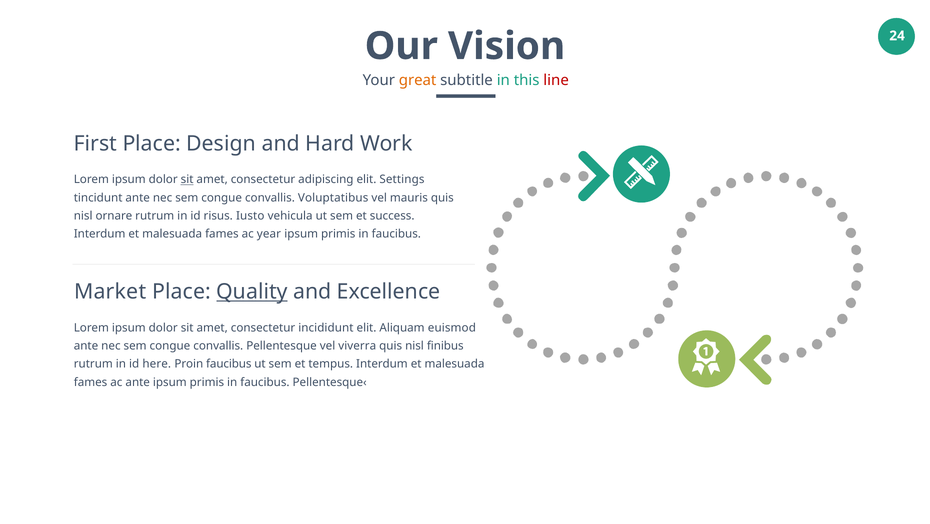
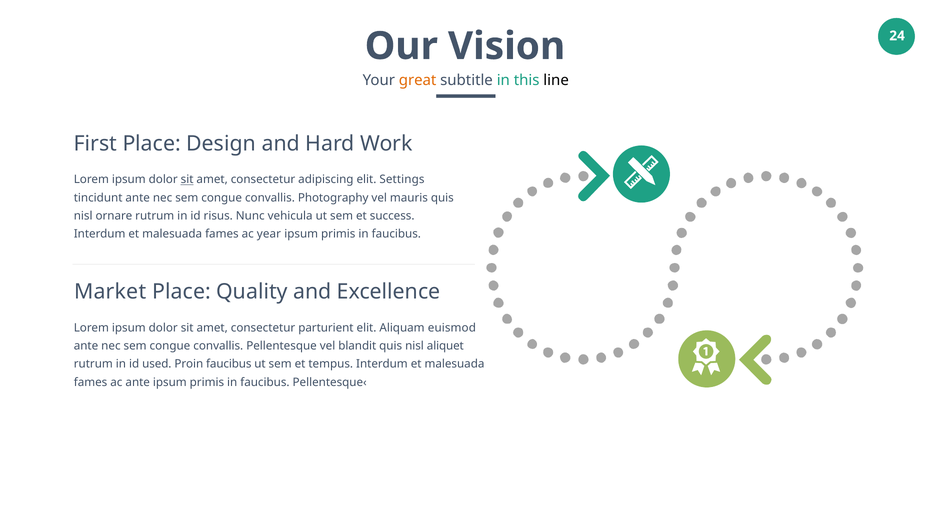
line colour: red -> black
Voluptatibus: Voluptatibus -> Photography
Iusto: Iusto -> Nunc
Quality underline: present -> none
incididunt: incididunt -> parturient
viverra: viverra -> blandit
finibus: finibus -> aliquet
here: here -> used
